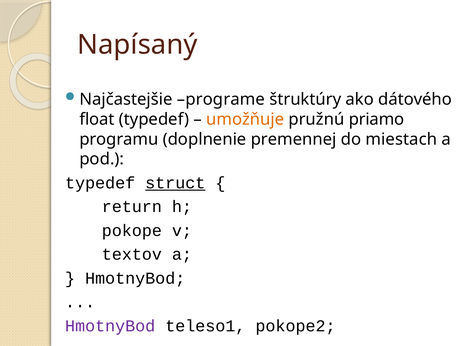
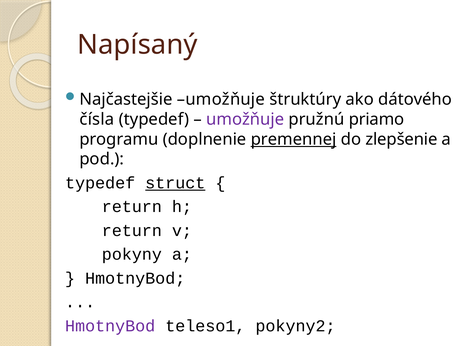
Najčastejšie programe: programe -> umožňuje
float: float -> čísla
umožňuje at (245, 119) colour: orange -> purple
premennej underline: none -> present
miestach: miestach -> zlepšenie
pokope at (132, 231): pokope -> return
textov: textov -> pokyny
pokope2: pokope2 -> pokyny2
